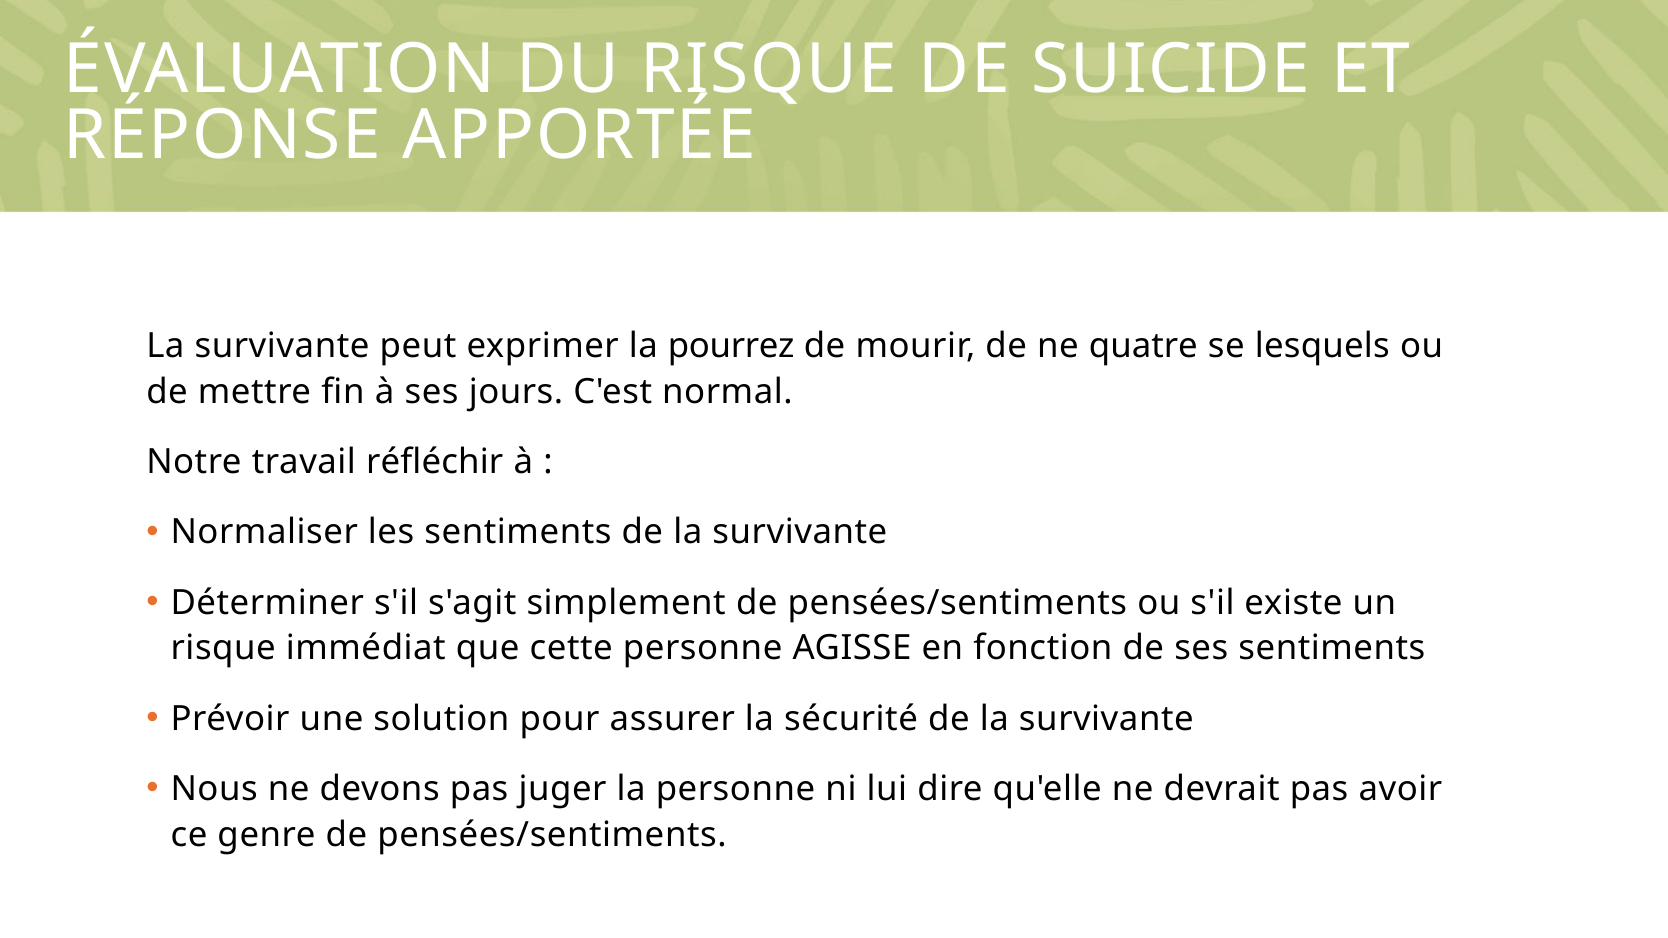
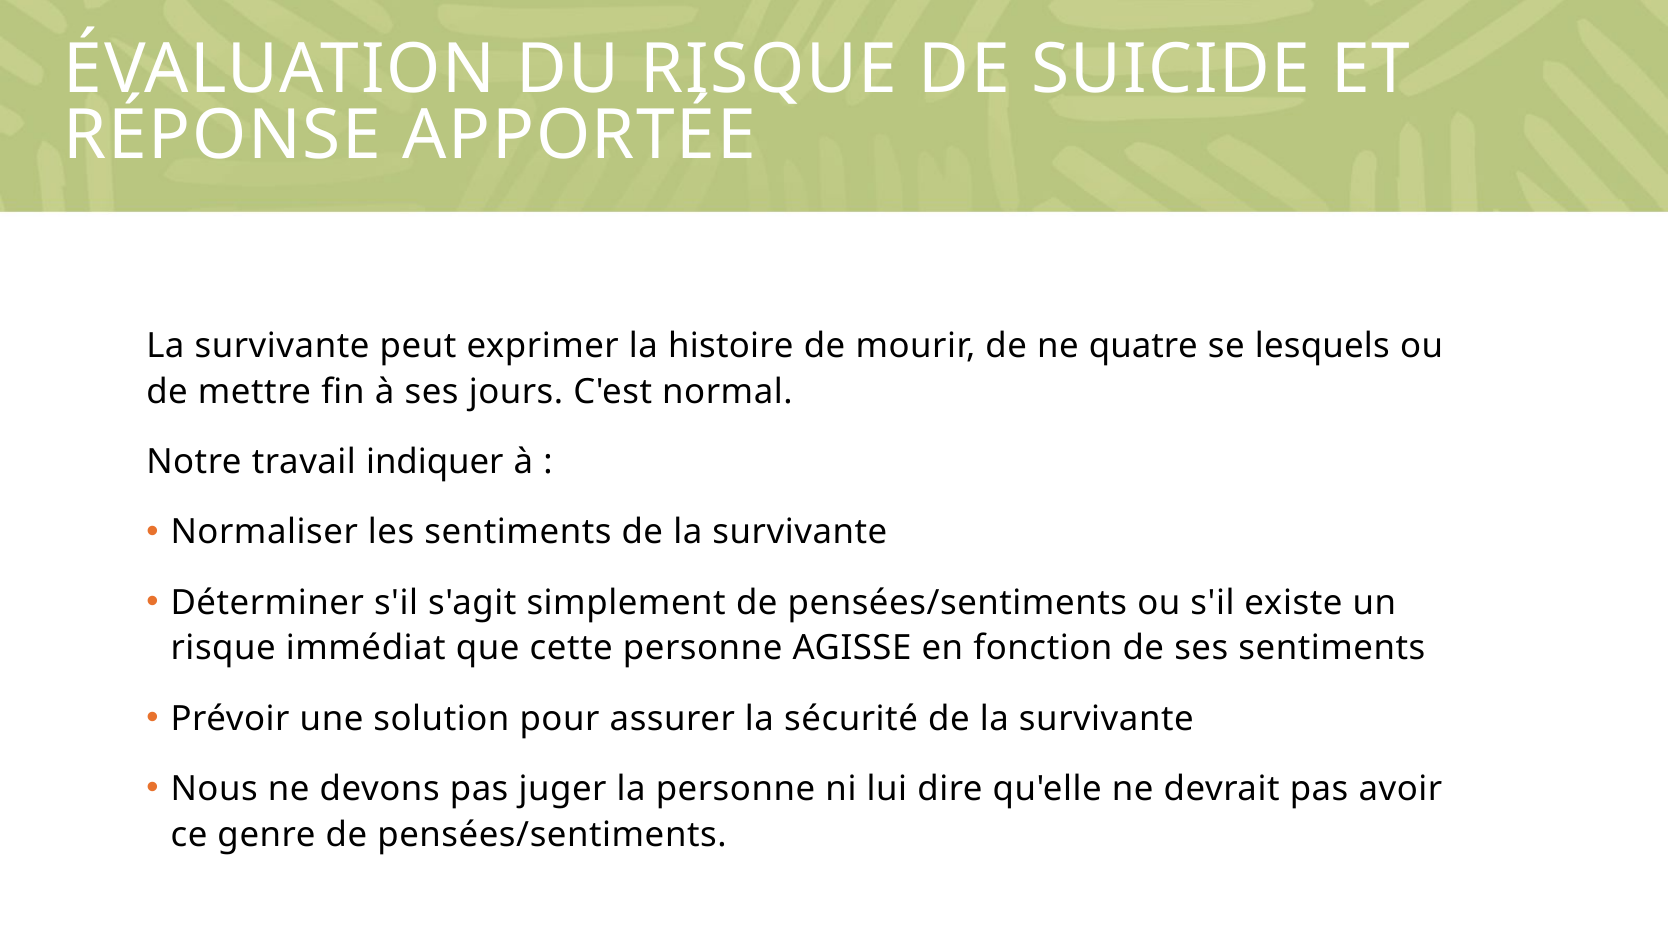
pourrez: pourrez -> histoire
réfléchir: réfléchir -> indiquer
